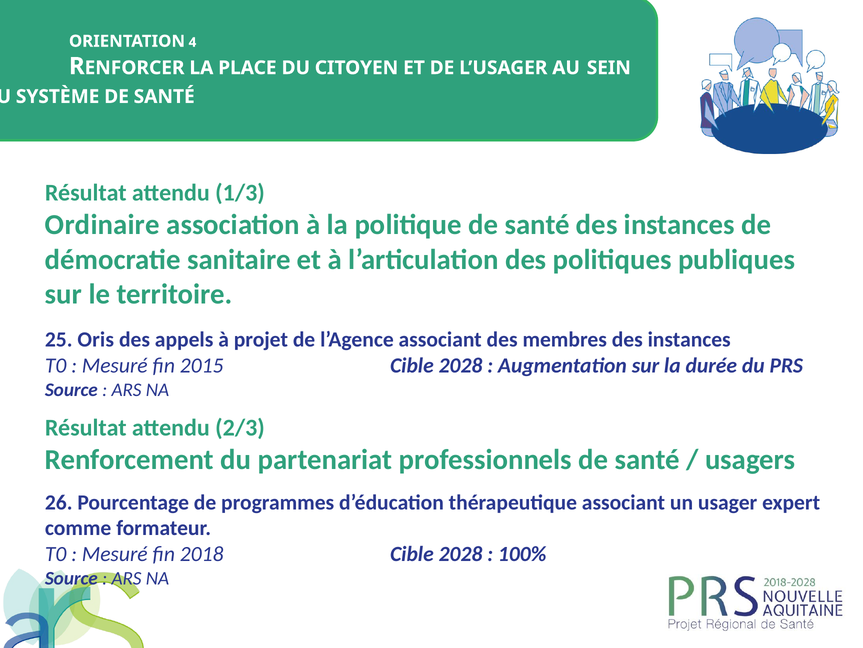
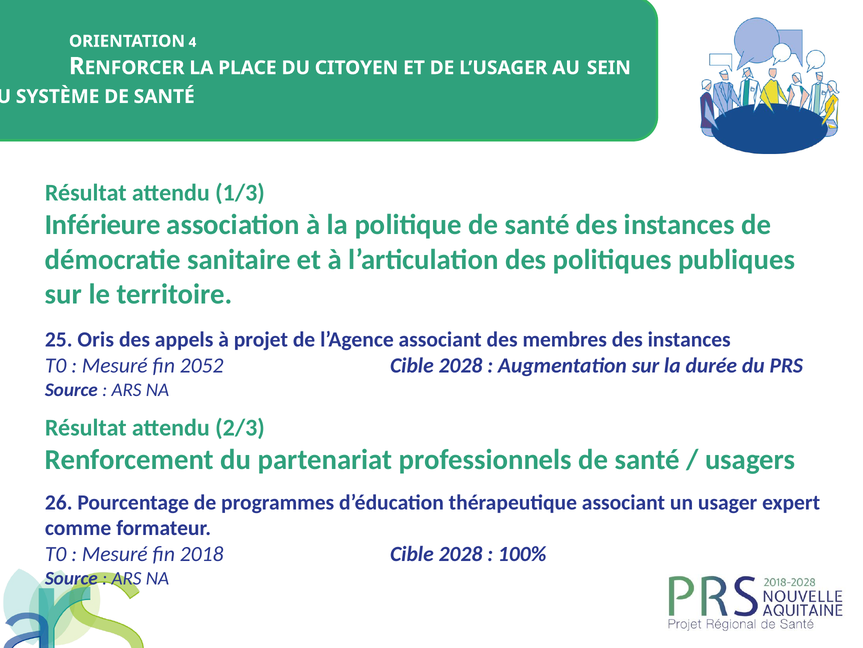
Ordinaire: Ordinaire -> Inférieure
2015: 2015 -> 2052
